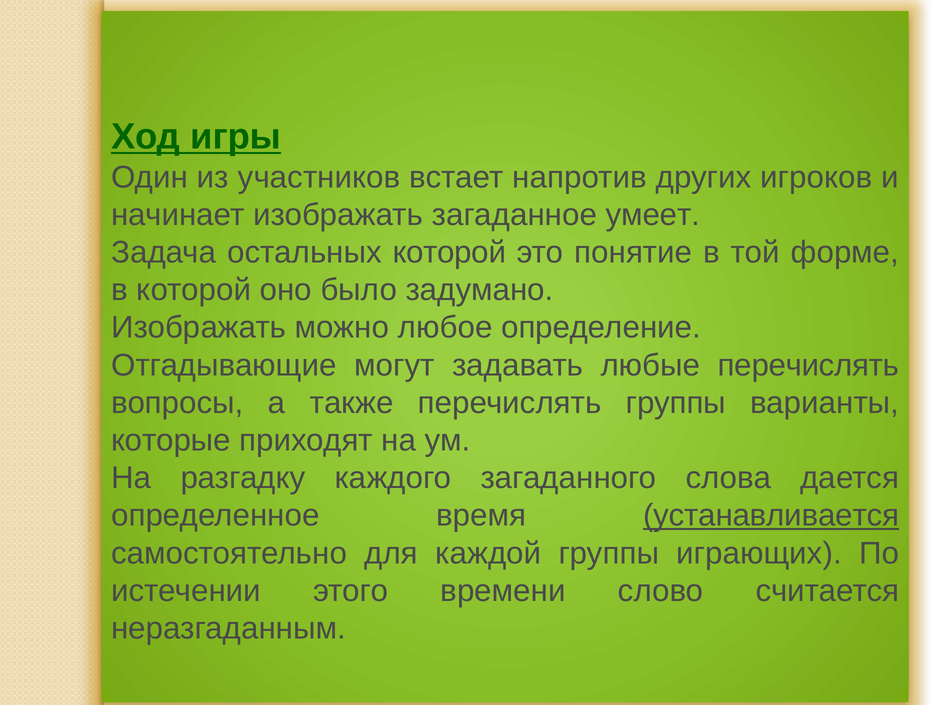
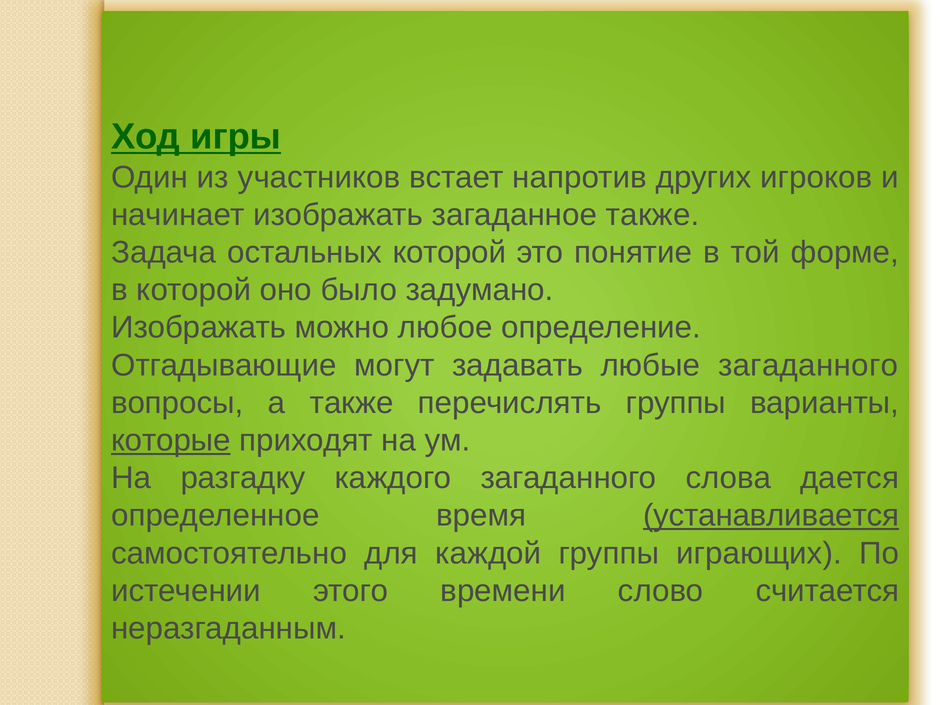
загаданное умеет: умеет -> также
любые перечислять: перечислять -> загаданного
которые underline: none -> present
